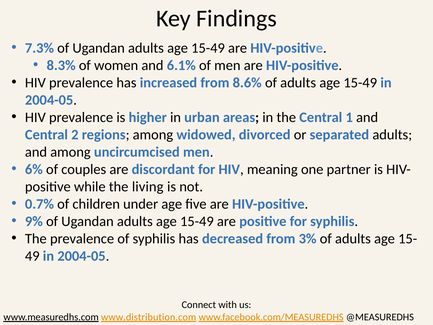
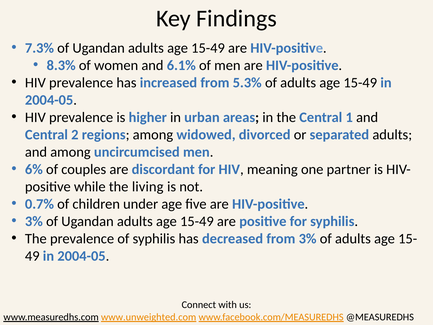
8.6%: 8.6% -> 5.3%
9% at (34, 221): 9% -> 3%
www.distribution.com: www.distribution.com -> www.unweighted.com
